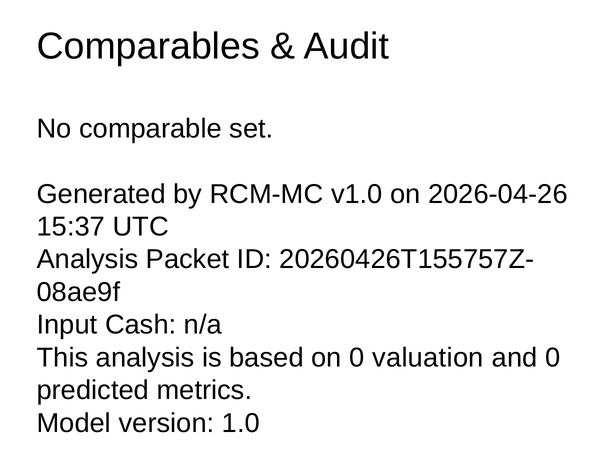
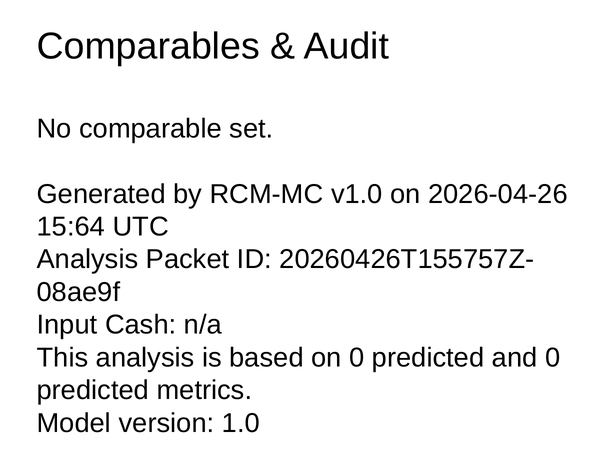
15:37: 15:37 -> 15:64
on 0 valuation: valuation -> predicted
